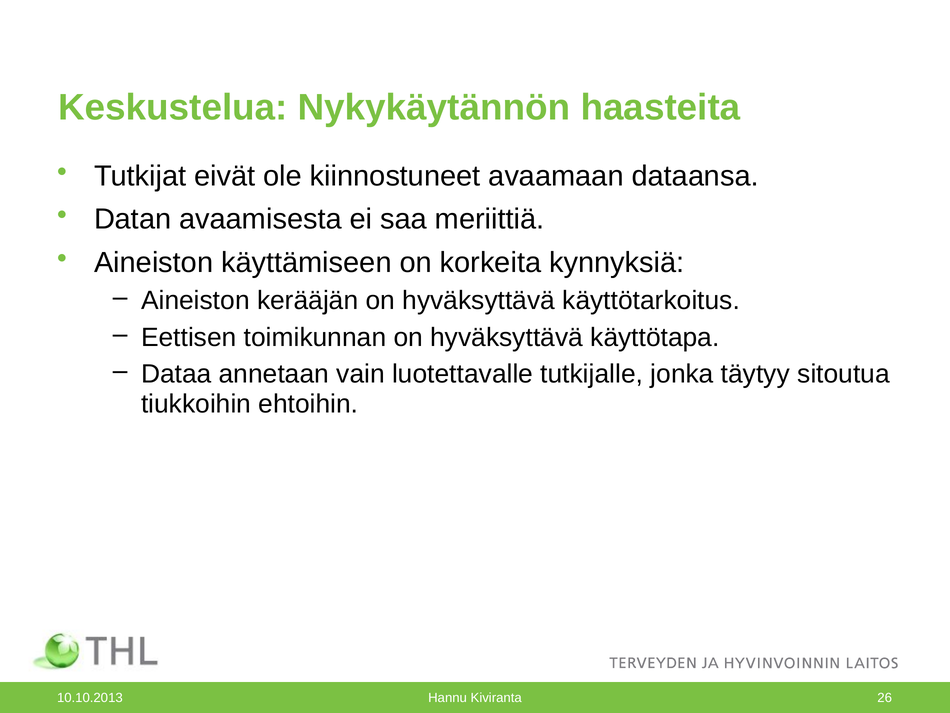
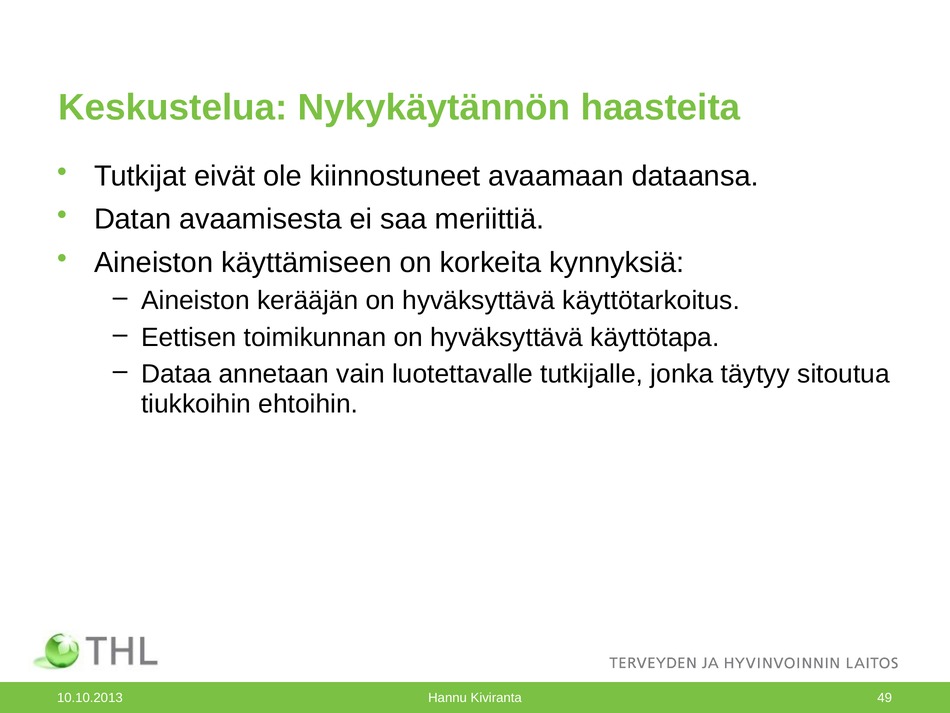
26: 26 -> 49
